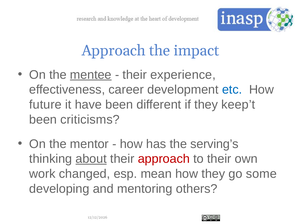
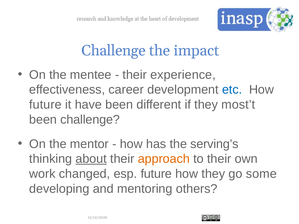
Approach at (114, 51): Approach -> Challenge
mentee underline: present -> none
keep’t: keep’t -> most’t
been criticisms: criticisms -> challenge
approach at (164, 159) colour: red -> orange
esp mean: mean -> future
